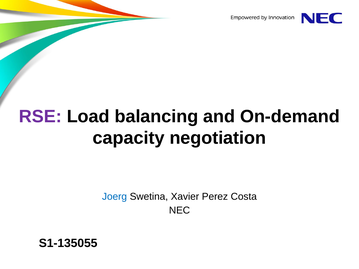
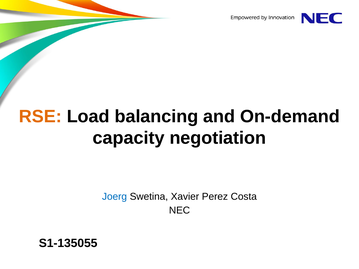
RSE colour: purple -> orange
